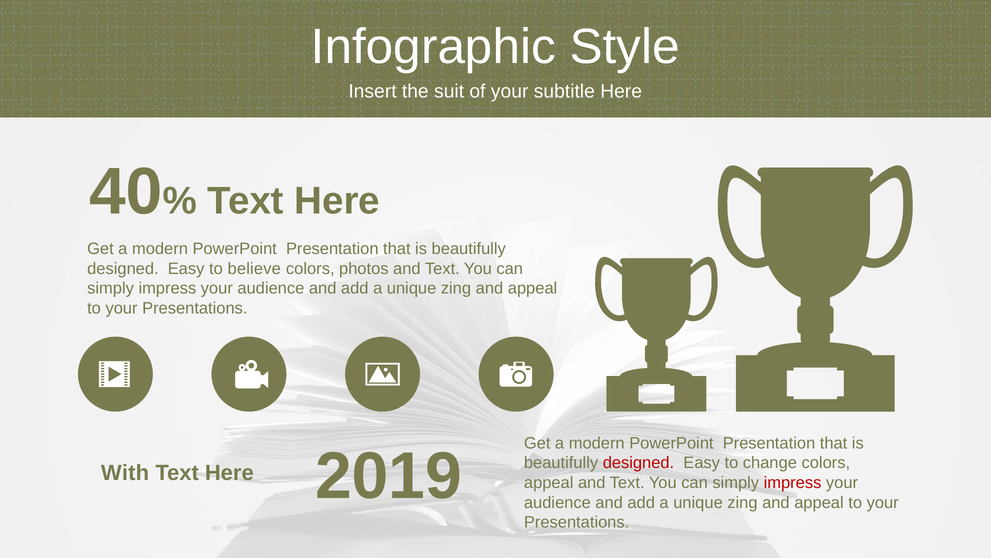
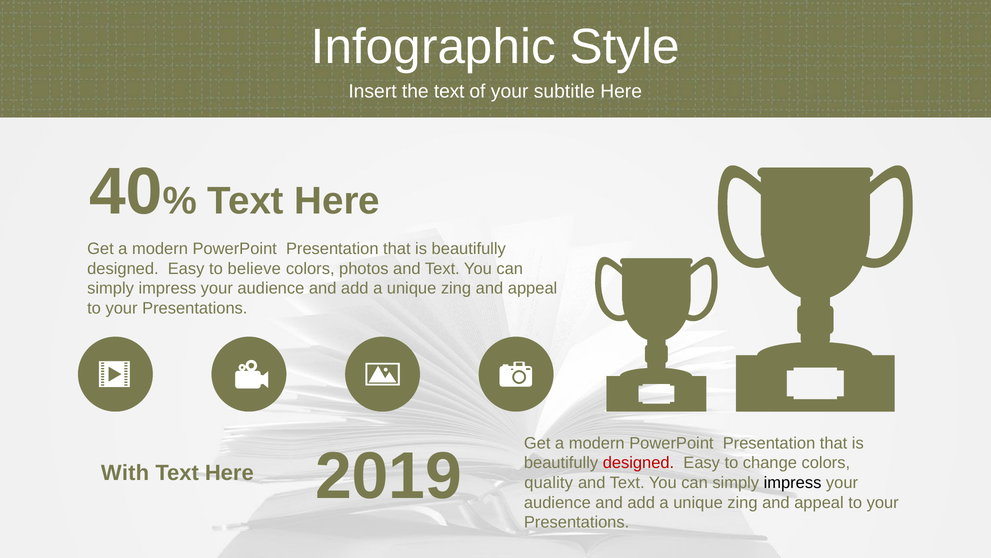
the suit: suit -> text
appeal at (549, 482): appeal -> quality
impress at (793, 482) colour: red -> black
